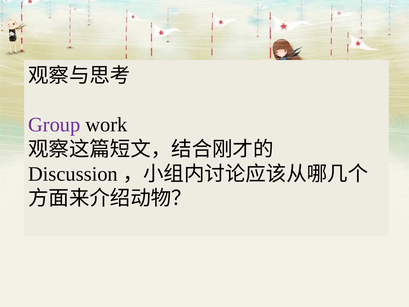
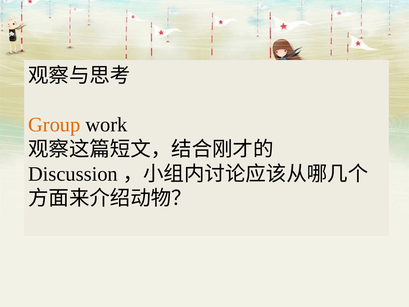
Group colour: purple -> orange
